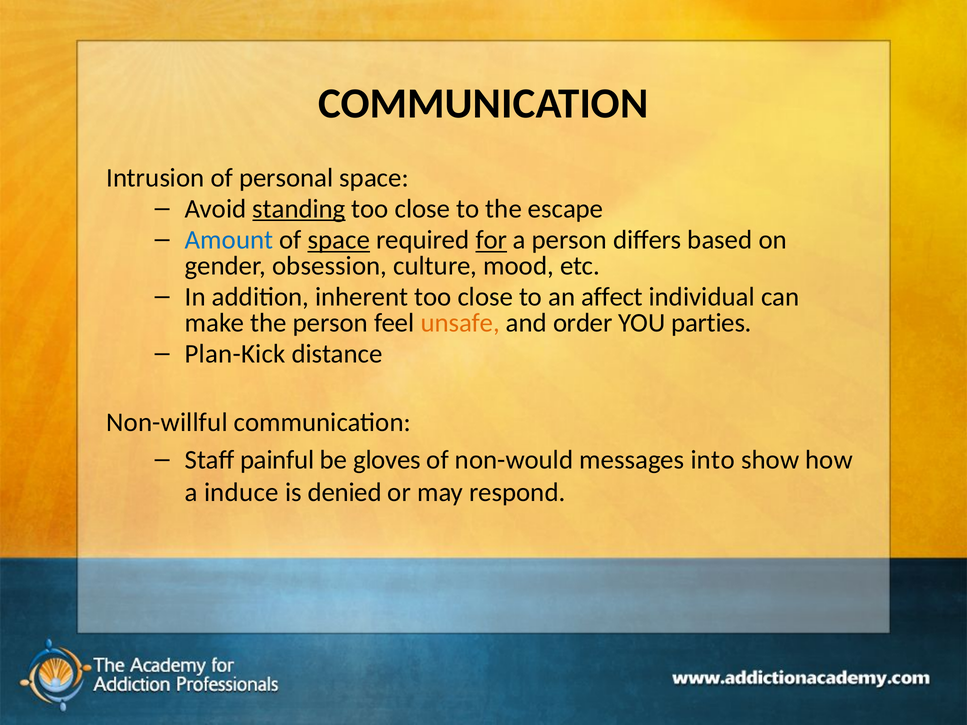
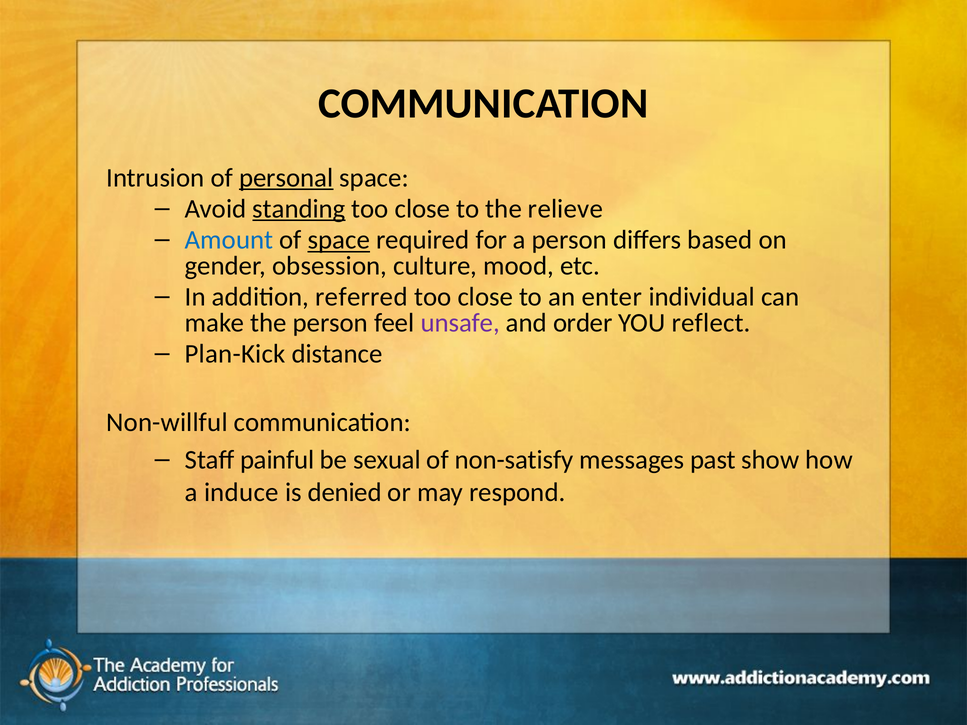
personal underline: none -> present
escape: escape -> relieve
for underline: present -> none
inherent: inherent -> referred
affect: affect -> enter
unsafe colour: orange -> purple
parties: parties -> reflect
gloves: gloves -> sexual
non-would: non-would -> non-satisfy
into: into -> past
